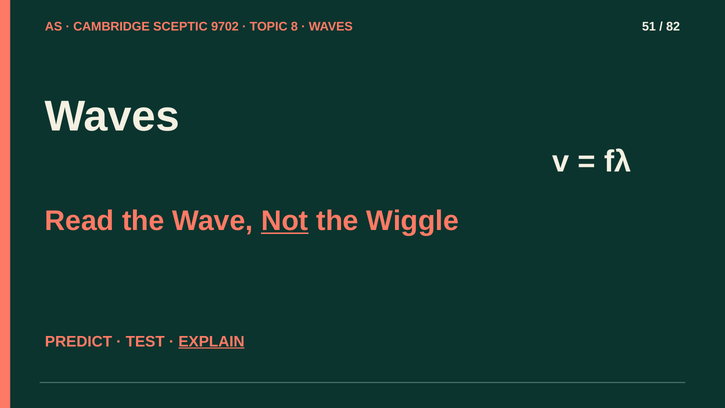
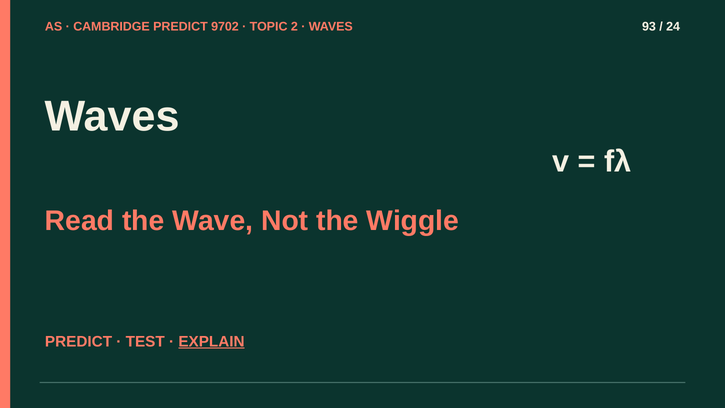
CAMBRIDGE SCEPTIC: SCEPTIC -> PREDICT
8: 8 -> 2
51: 51 -> 93
82: 82 -> 24
Not underline: present -> none
